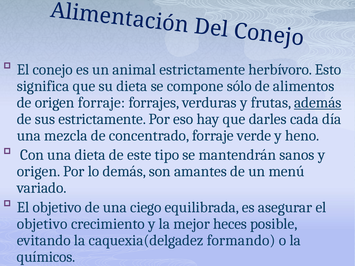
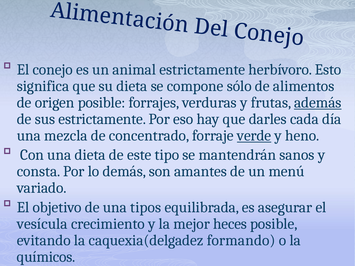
origen forraje: forraje -> posible
verde underline: none -> present
origen at (39, 172): origen -> consta
ciego: ciego -> tipos
objetivo at (42, 224): objetivo -> vesícula
